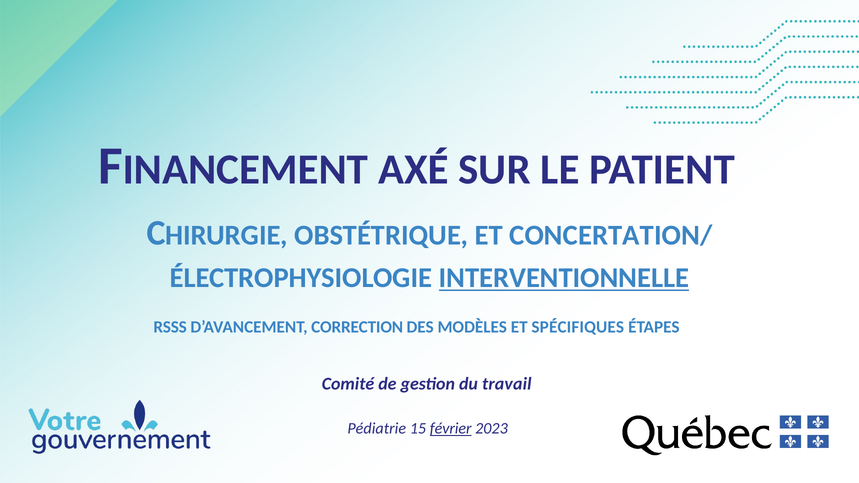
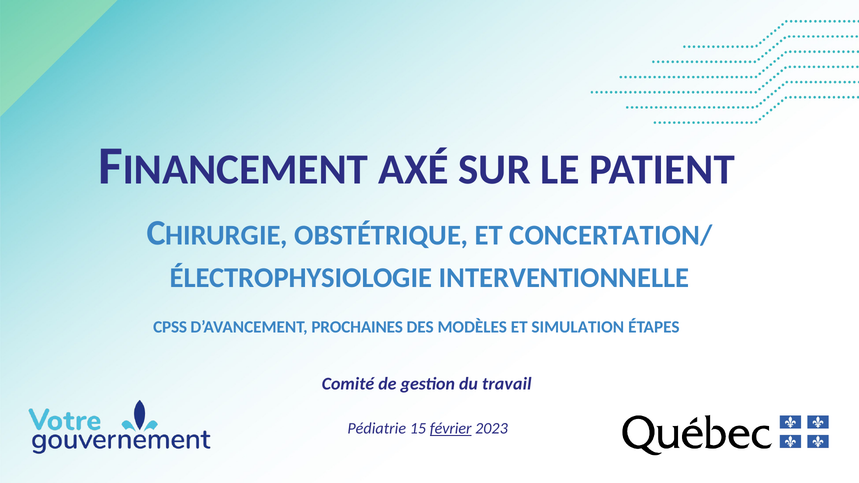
INTERVENTIONNELLE underline: present -> none
RSSS: RSSS -> CPSS
CORRECTION: CORRECTION -> PROCHAINES
SPÉCIFIQUES: SPÉCIFIQUES -> SIMULATION
